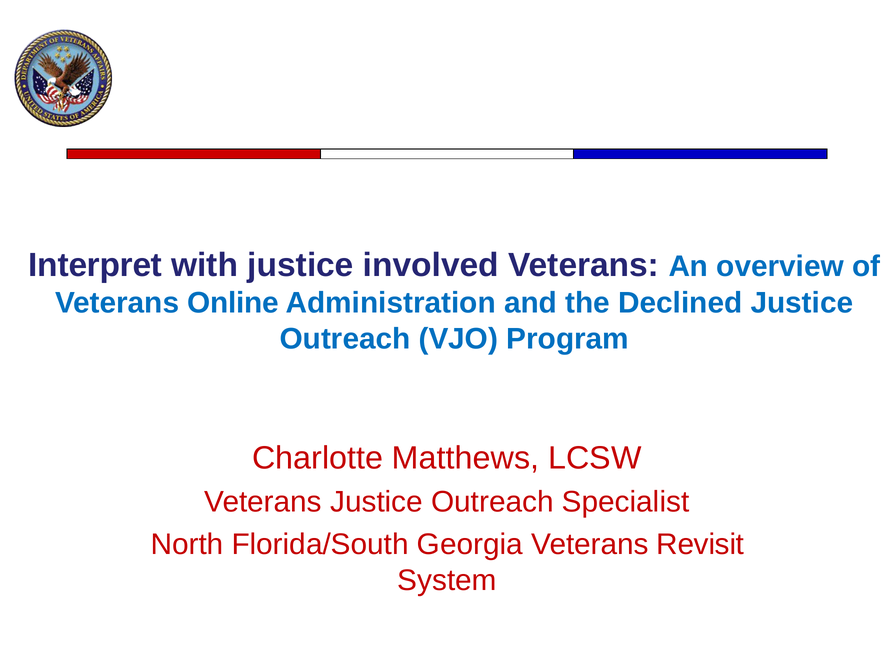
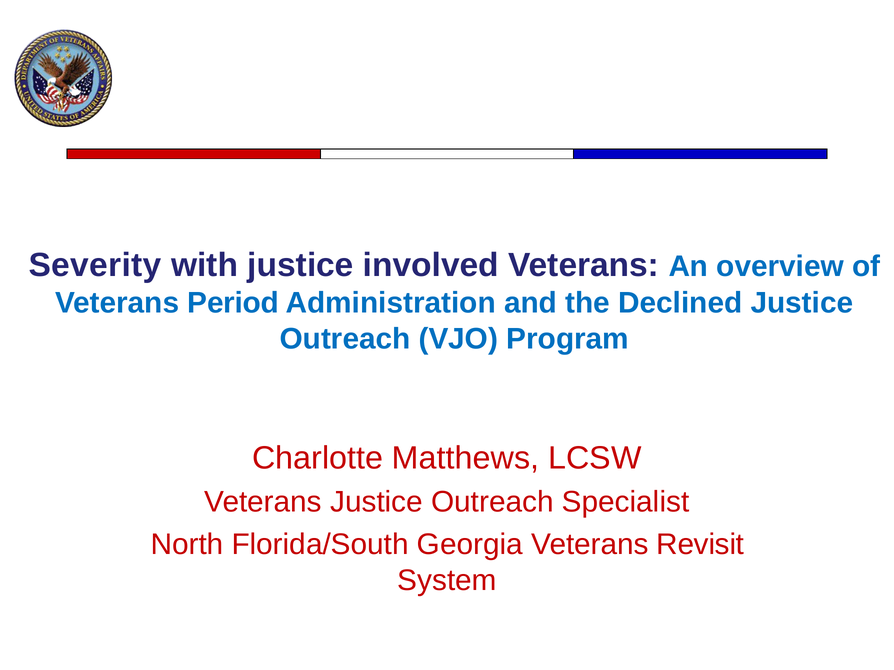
Interpret: Interpret -> Severity
Online: Online -> Period
